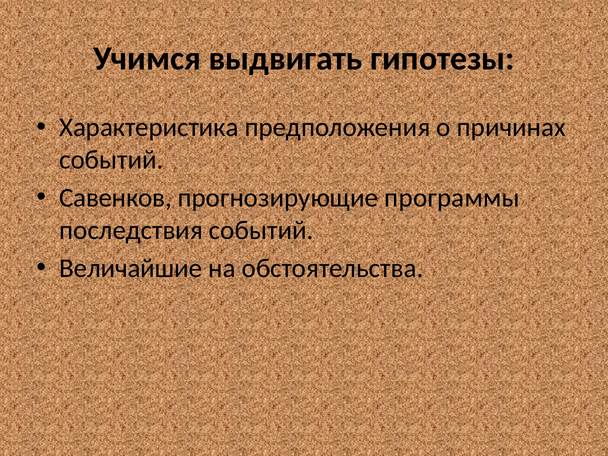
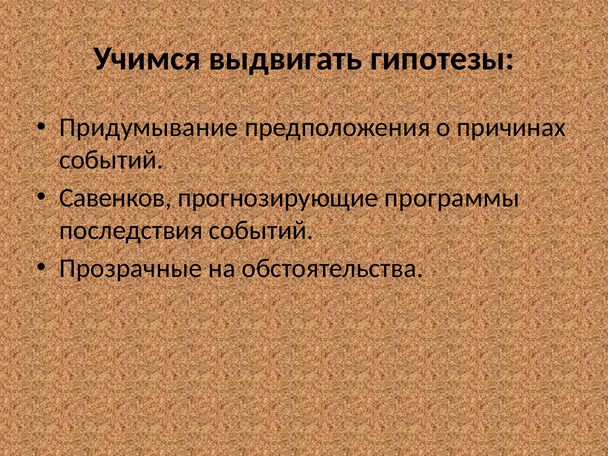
Характеристика: Характеристика -> Придумывание
Величайшие: Величайшие -> Прозрачные
